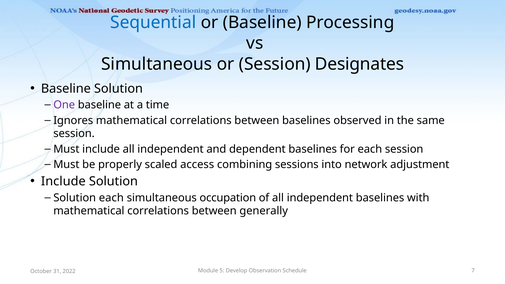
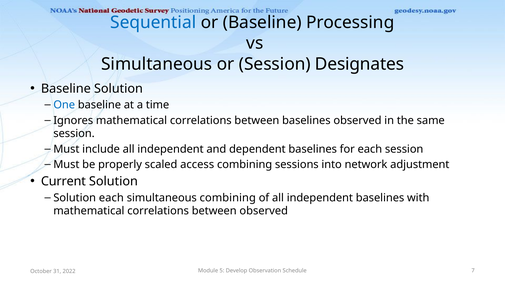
One colour: purple -> blue
Include at (63, 181): Include -> Current
simultaneous occupation: occupation -> combining
between generally: generally -> observed
